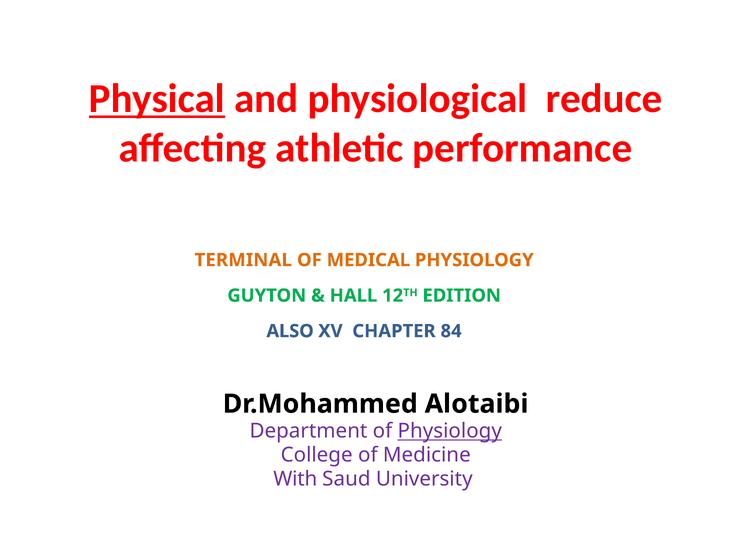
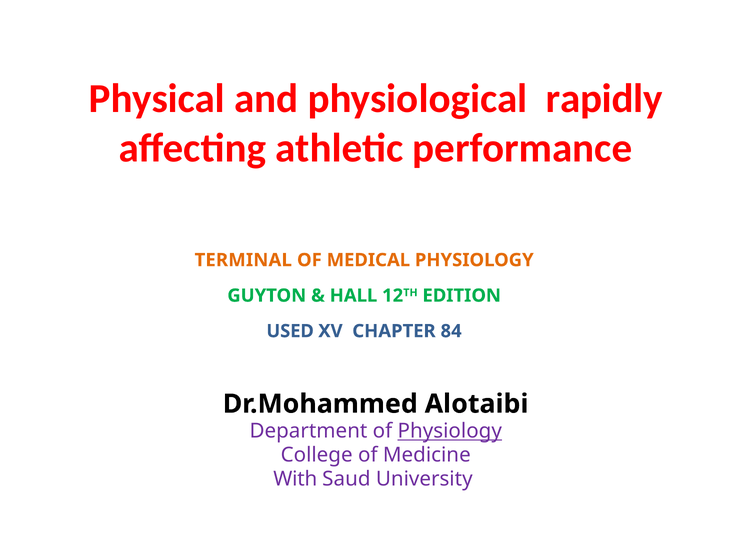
Physical at (157, 99) underline: present -> none
reduce: reduce -> rapidly
ALSO: ALSO -> USED
